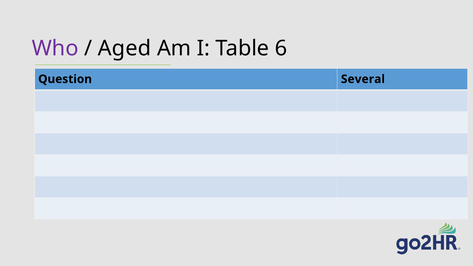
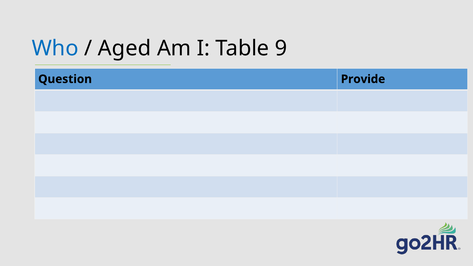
Who colour: purple -> blue
6: 6 -> 9
Several: Several -> Provide
